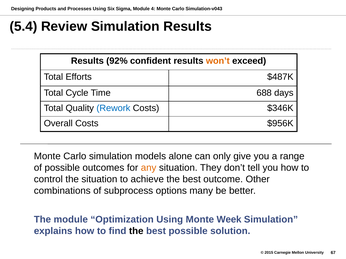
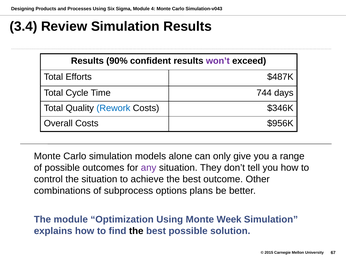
5.4: 5.4 -> 3.4
92%: 92% -> 90%
won’t colour: orange -> purple
688: 688 -> 744
any colour: orange -> purple
many: many -> plans
